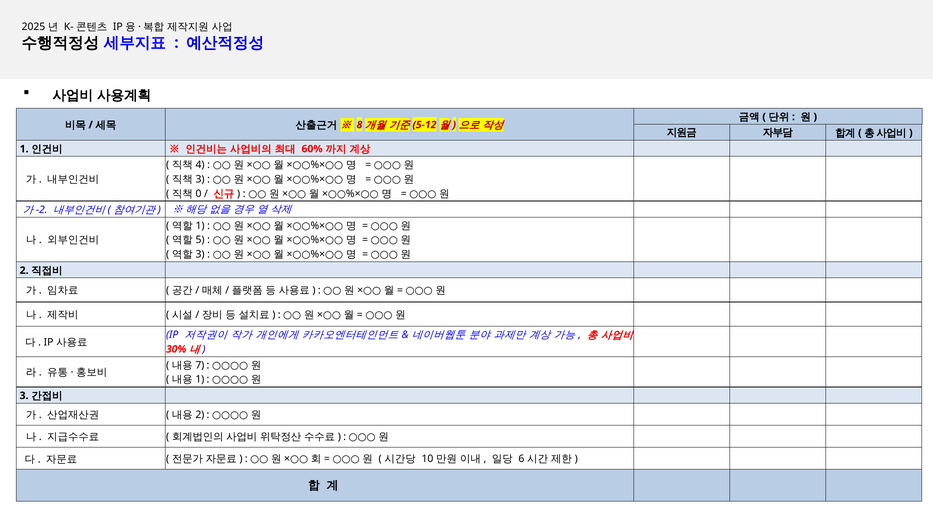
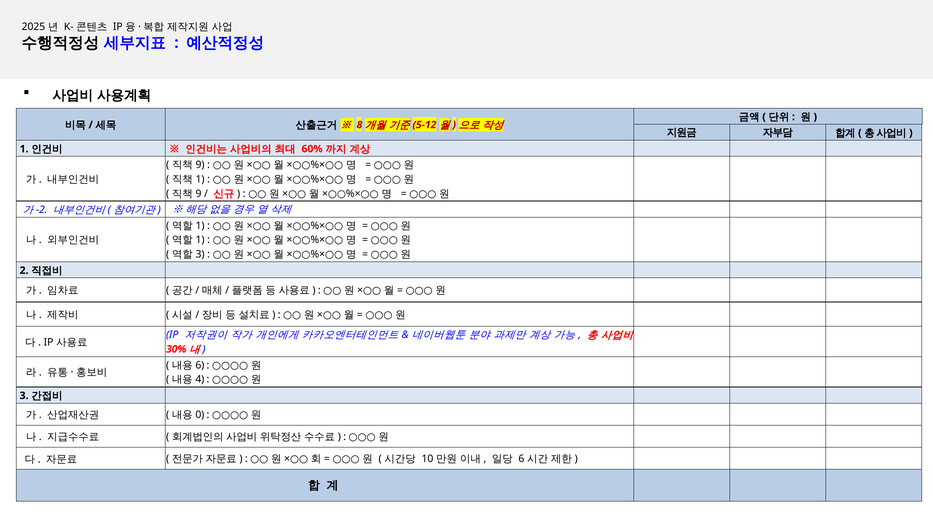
4 at (200, 165): 4 -> 9
3 at (200, 179): 3 -> 1
0 at (198, 194): 0 -> 9
5 at (200, 240): 5 -> 1
7 at (200, 365): 7 -> 6
1 at (200, 379): 1 -> 4
2 at (200, 415): 2 -> 0
